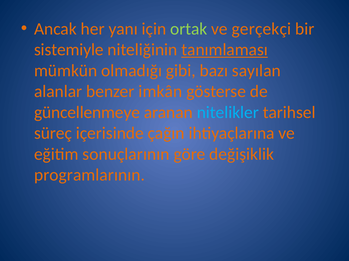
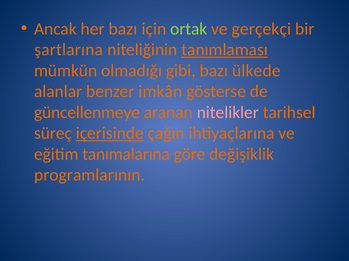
her yanı: yanı -> bazı
sistemiyle: sistemiyle -> şartlarına
sayılan: sayılan -> ülkede
nitelikler colour: light blue -> pink
içerisinde underline: none -> present
sonuçlarının: sonuçlarının -> tanımalarına
